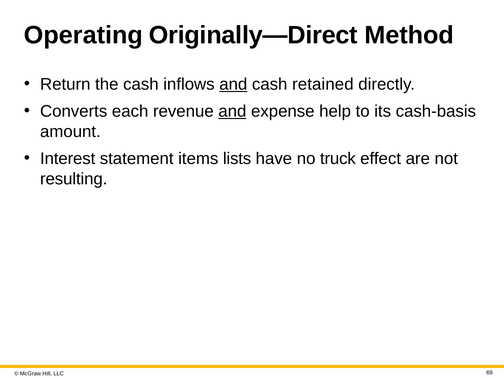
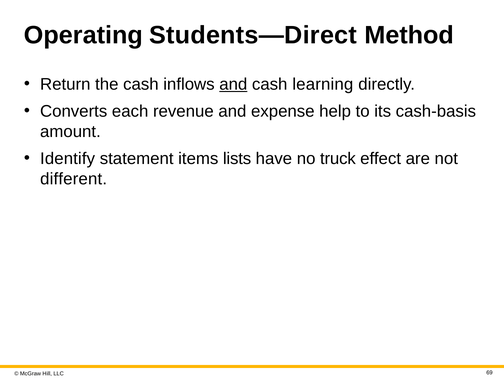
Originally—Direct: Originally—Direct -> Students—Direct
retained: retained -> learning
and at (232, 111) underline: present -> none
Interest: Interest -> Identify
resulting: resulting -> different
